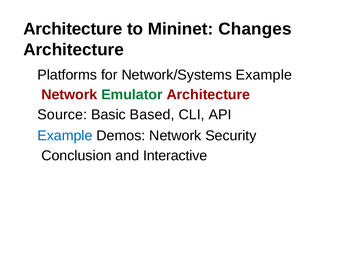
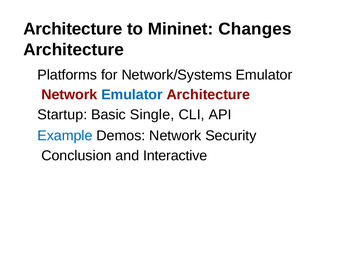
Network/Systems Example: Example -> Emulator
Emulator at (132, 95) colour: green -> blue
Source: Source -> Startup
Based: Based -> Single
